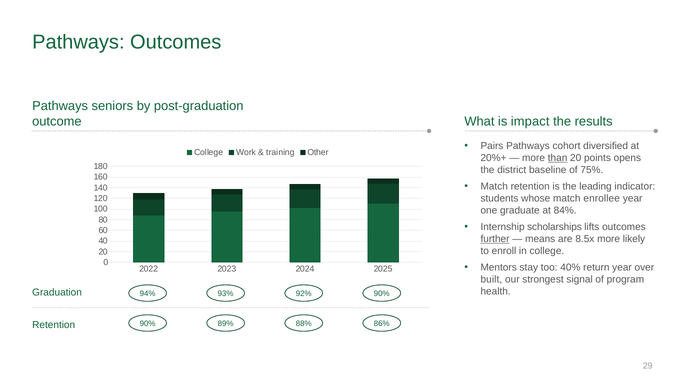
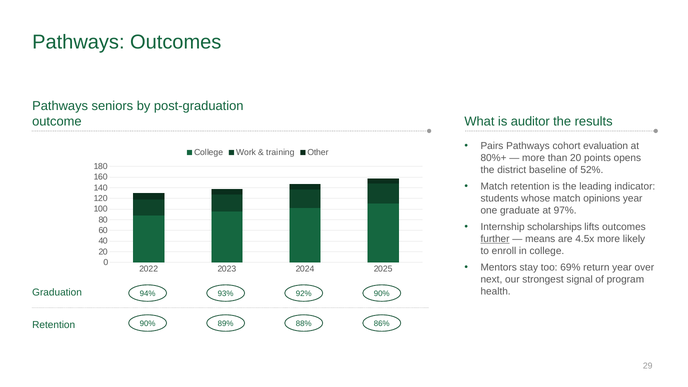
impact: impact -> auditor
diversified: diversified -> evaluation
20%+: 20%+ -> 80%+
than underline: present -> none
75%: 75% -> 52%
enrollee: enrollee -> opinions
84%: 84% -> 97%
8.5x: 8.5x -> 4.5x
40%: 40% -> 69%
built: built -> next
